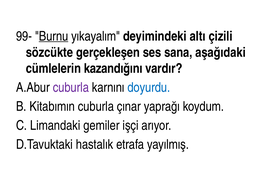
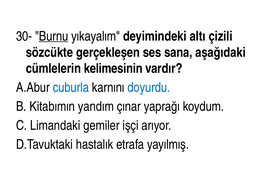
99-: 99- -> 30-
kazandığını: kazandığını -> kelimesinin
cuburla at (71, 88) colour: purple -> blue
Kitabımın cuburla: cuburla -> yandım
